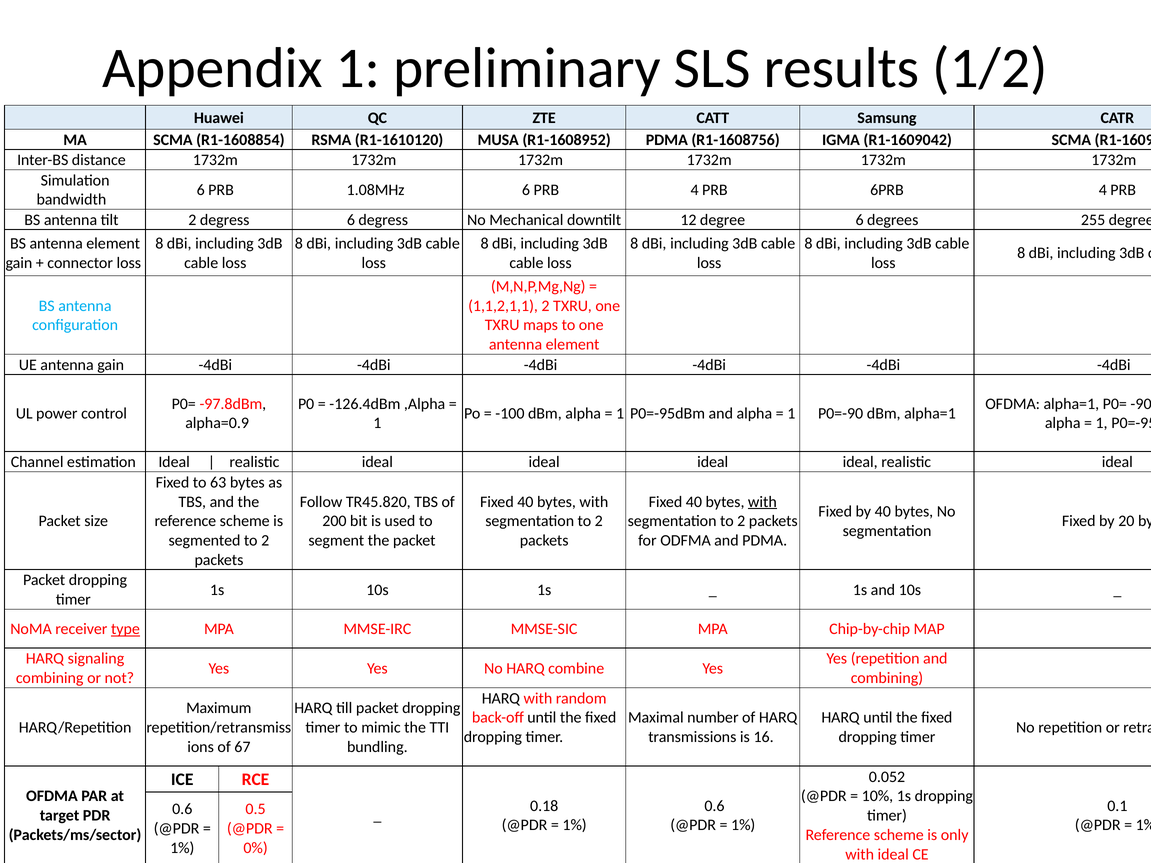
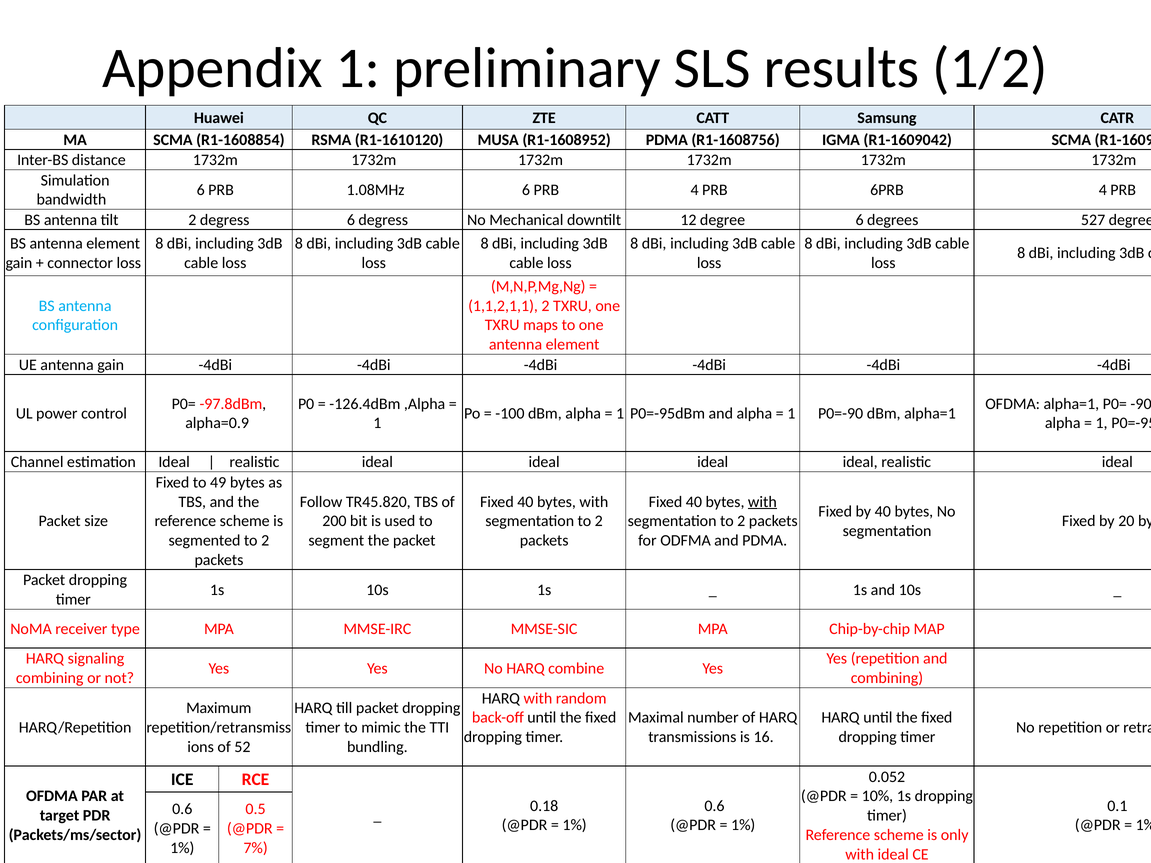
255: 255 -> 527
63: 63 -> 49
type underline: present -> none
67: 67 -> 52
0%: 0% -> 7%
